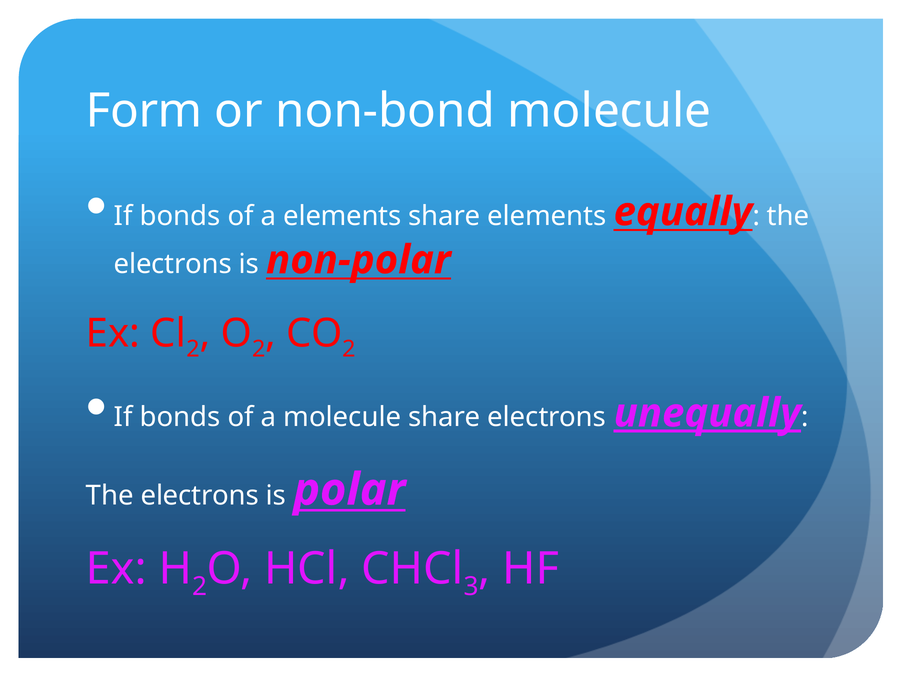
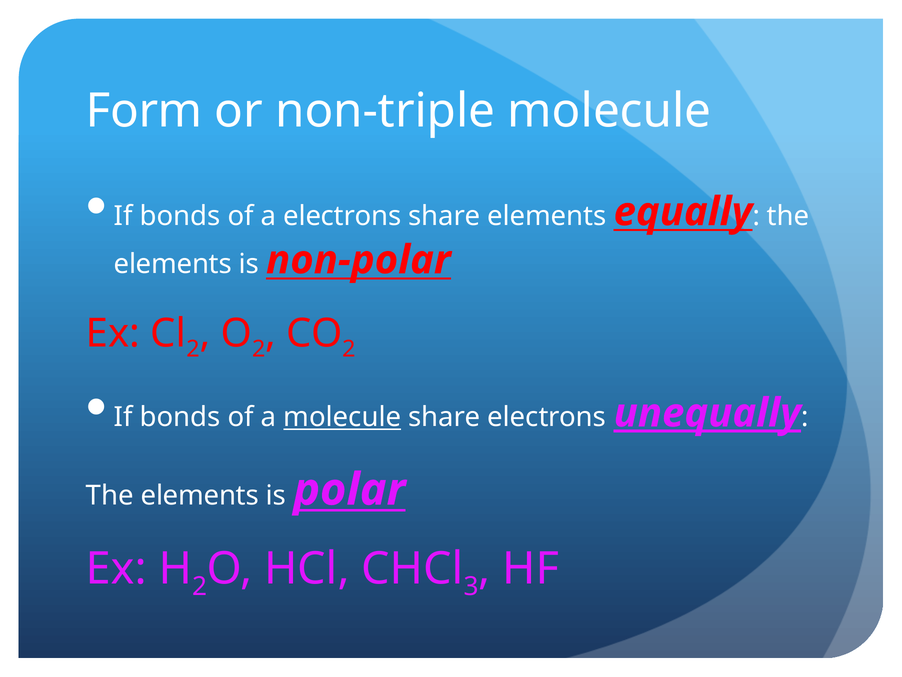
non-bond: non-bond -> non-triple
a elements: elements -> electrons
electrons at (173, 264): electrons -> elements
molecule at (342, 417) underline: none -> present
electrons at (200, 495): electrons -> elements
